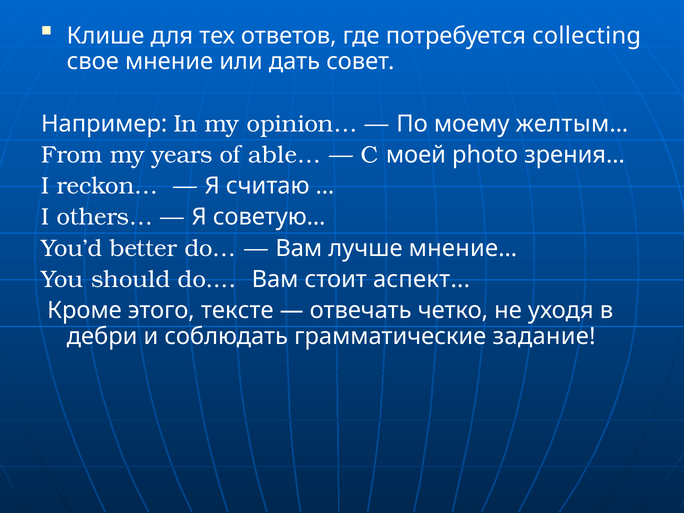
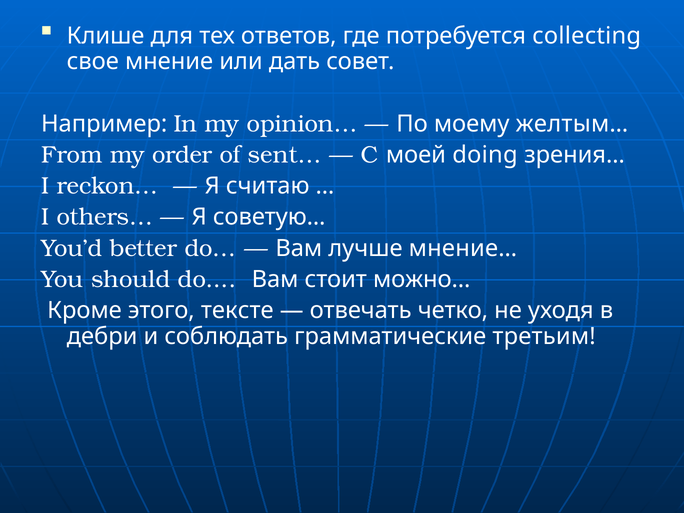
years: years -> order
able…: able… -> sent…
photo: photo -> doing
аспект: аспект -> можно
задание: задание -> третьим
